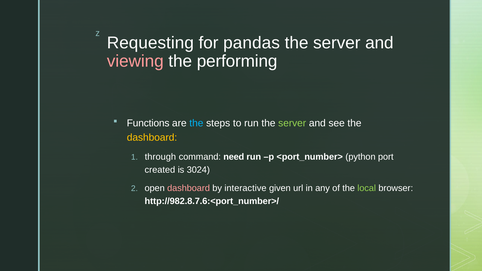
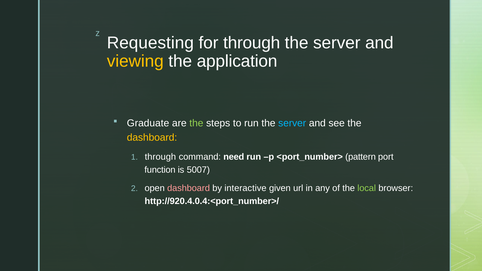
for pandas: pandas -> through
viewing colour: pink -> yellow
performing: performing -> application
Functions: Functions -> Graduate
the at (196, 123) colour: light blue -> light green
server at (292, 123) colour: light green -> light blue
python: python -> pattern
created: created -> function
3024: 3024 -> 5007
http://982.8.7.6:<port_number>/: http://982.8.7.6:<port_number>/ -> http://920.4.0.4:<port_number>/
